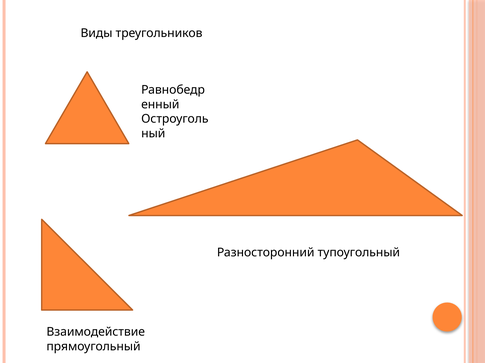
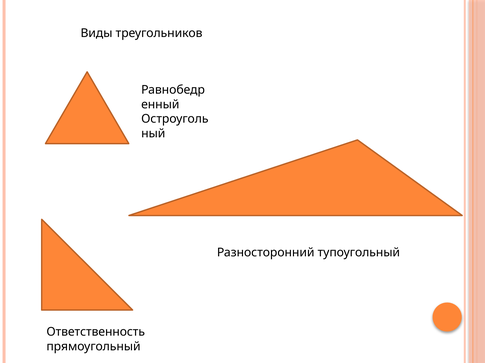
Взаимодействие: Взаимодействие -> Ответственность
